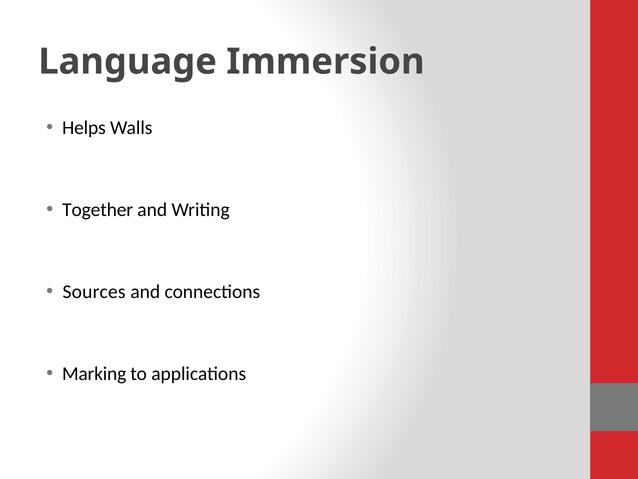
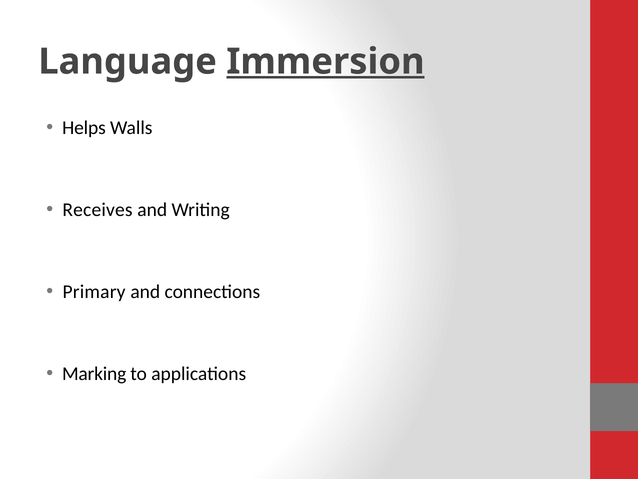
Immersion underline: none -> present
Together: Together -> Receives
Sources: Sources -> Primary
